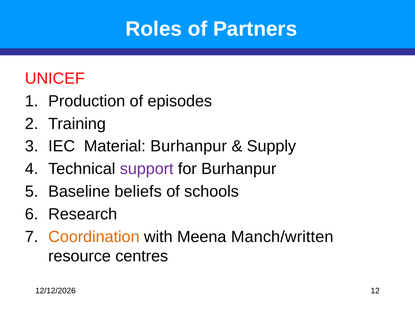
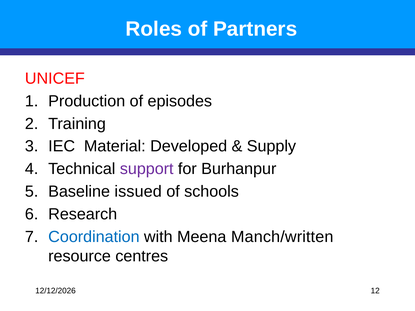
Material Burhanpur: Burhanpur -> Developed
beliefs: beliefs -> issued
Coordination colour: orange -> blue
